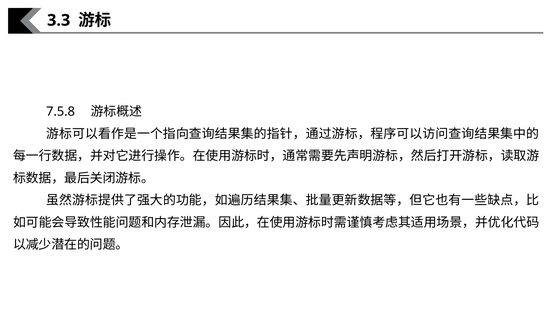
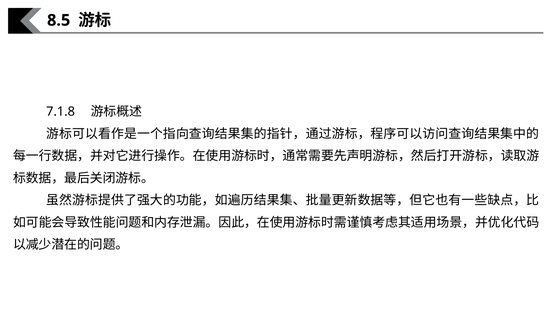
3.3: 3.3 -> 8.5
7.5.8: 7.5.8 -> 7.1.8
